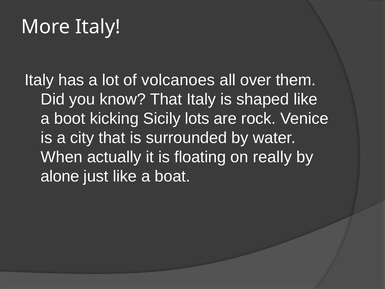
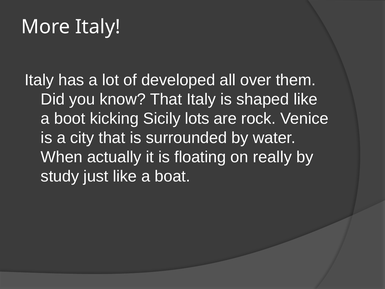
volcanoes: volcanoes -> developed
alone: alone -> study
